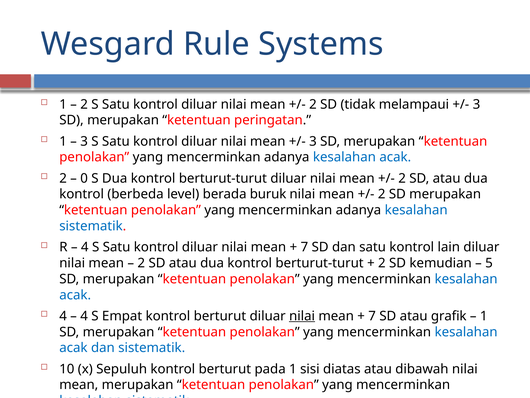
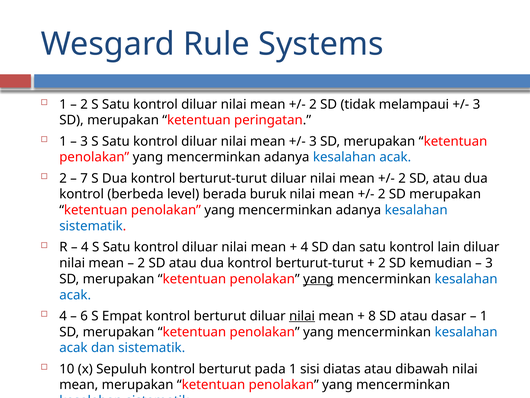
0: 0 -> 7
7 at (304, 247): 7 -> 4
5 at (489, 263): 5 -> 3
yang at (318, 279) underline: none -> present
4 at (84, 316): 4 -> 6
7 at (372, 316): 7 -> 8
grafik: grafik -> dasar
